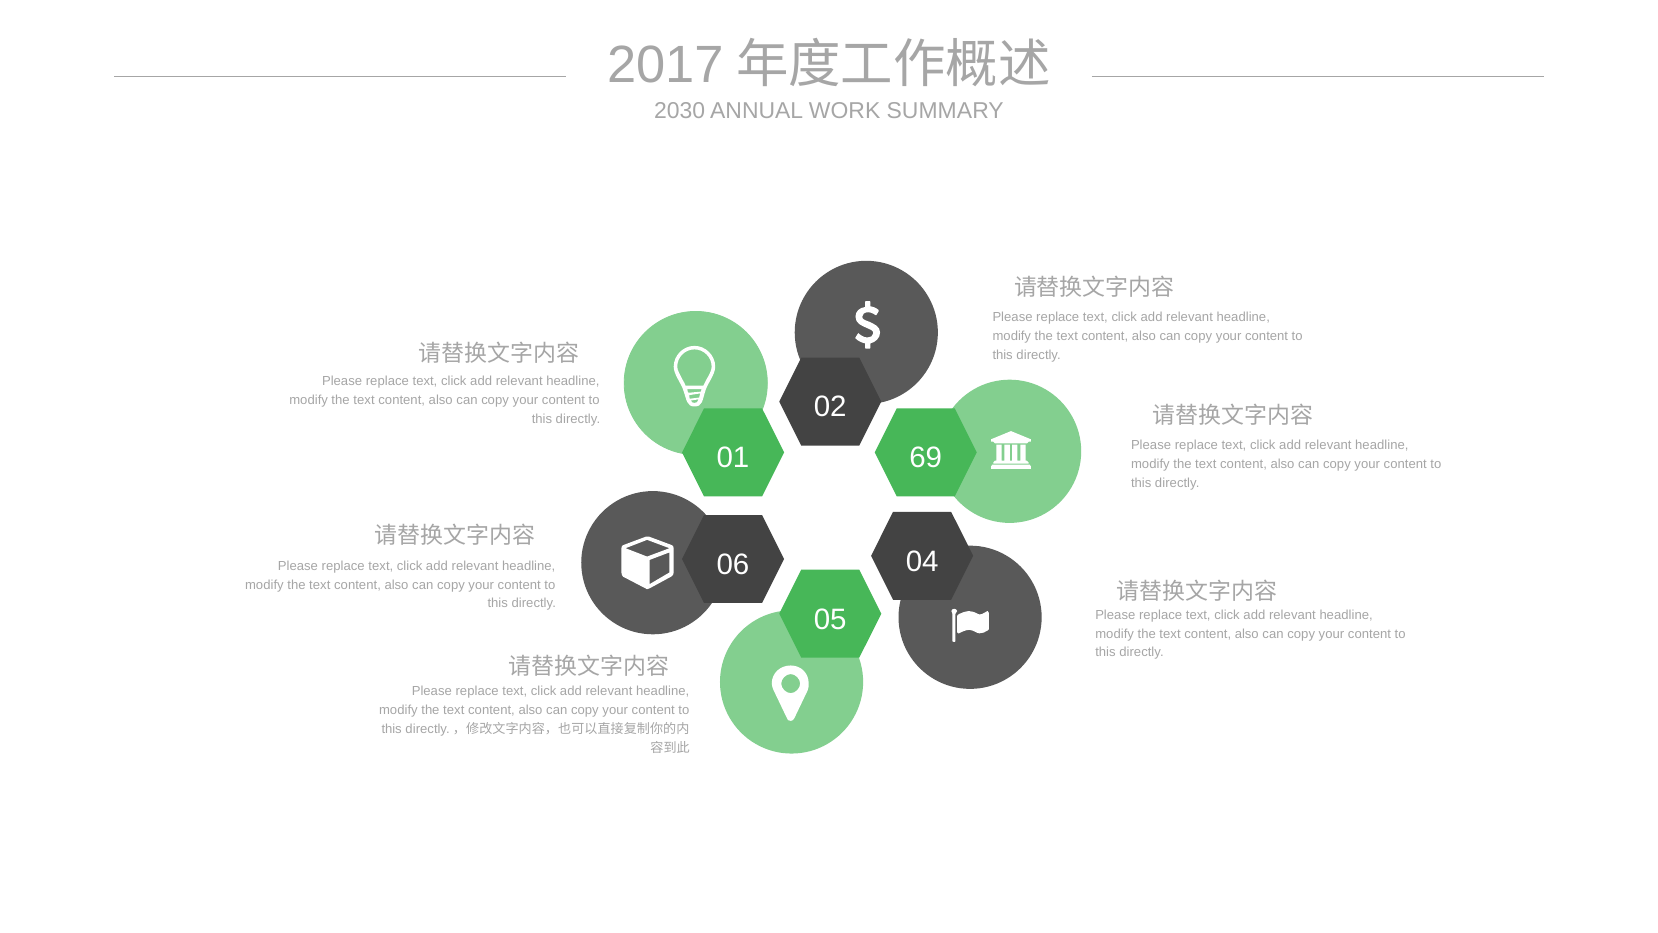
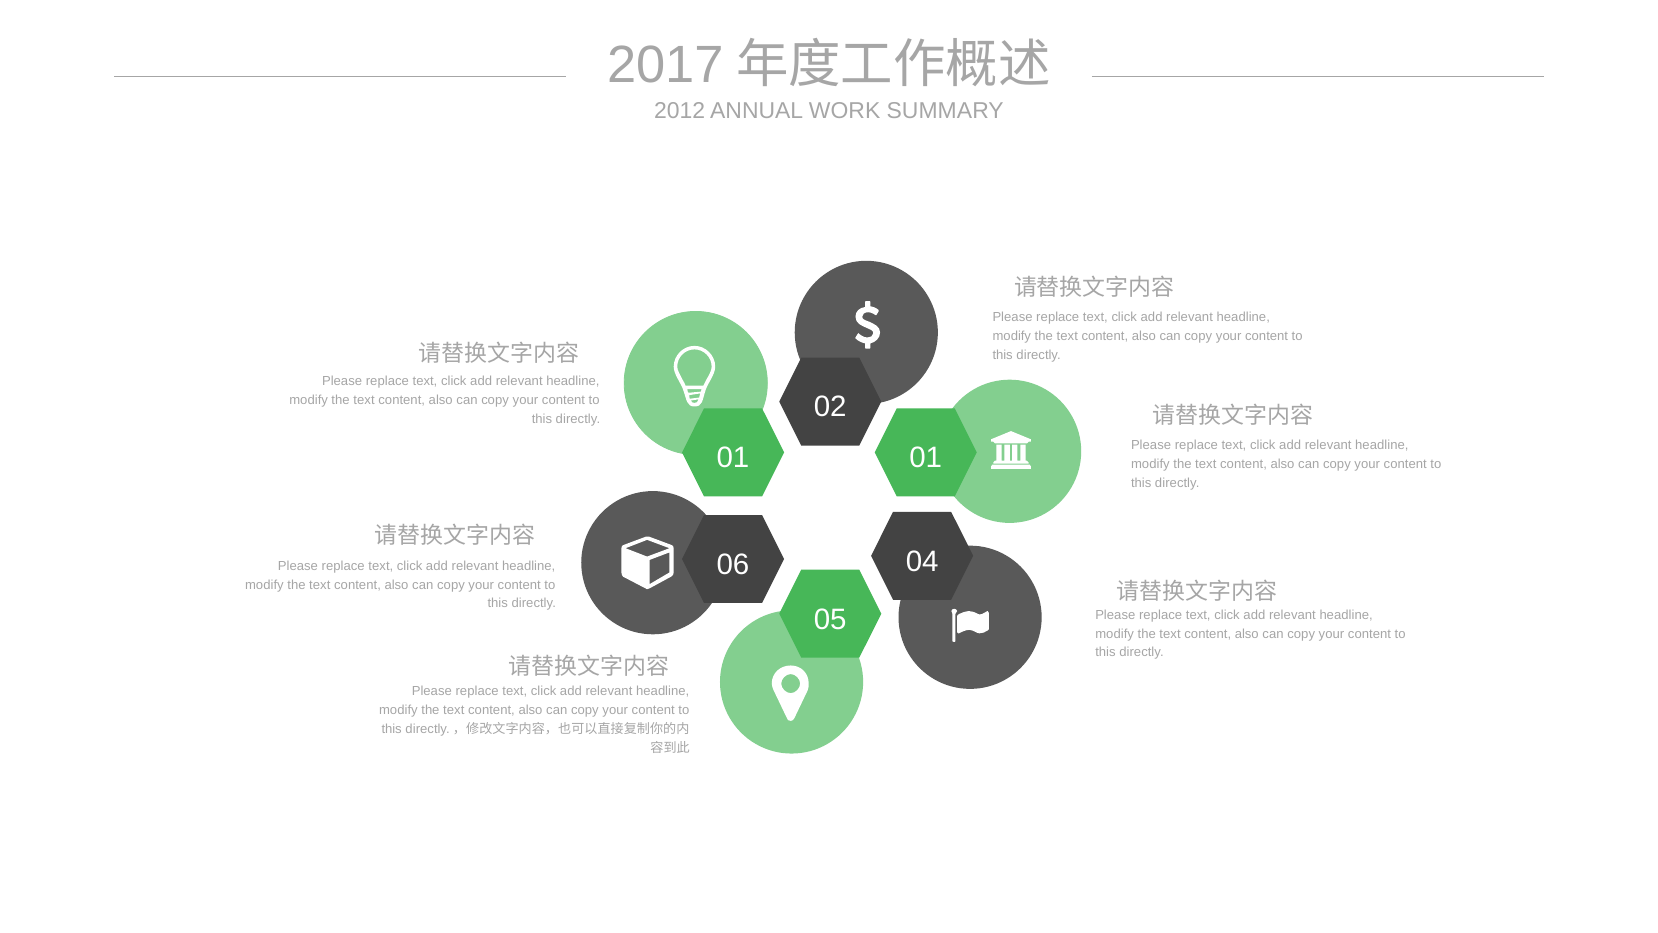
2030: 2030 -> 2012
01 69: 69 -> 01
